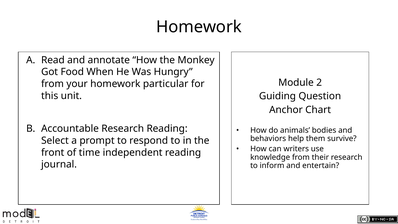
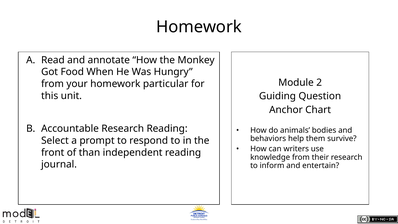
time: time -> than
